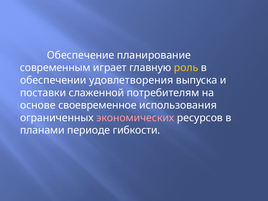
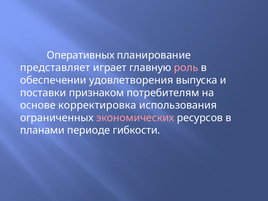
Обеспечение: Обеспечение -> Оперативных
современным: современным -> представляет
роль colour: yellow -> pink
слаженной: слаженной -> признаком
своевременное: своевременное -> корректировка
